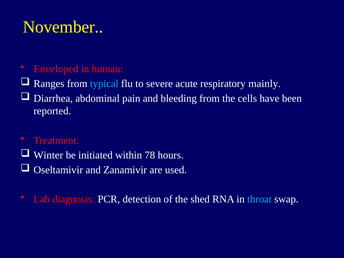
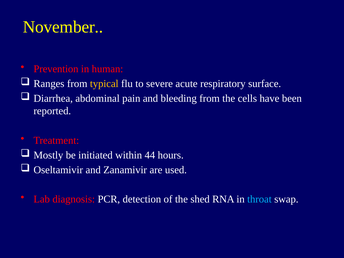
Enveloped: Enveloped -> Prevention
typical colour: light blue -> yellow
mainly: mainly -> surface
Winter: Winter -> Mostly
78: 78 -> 44
